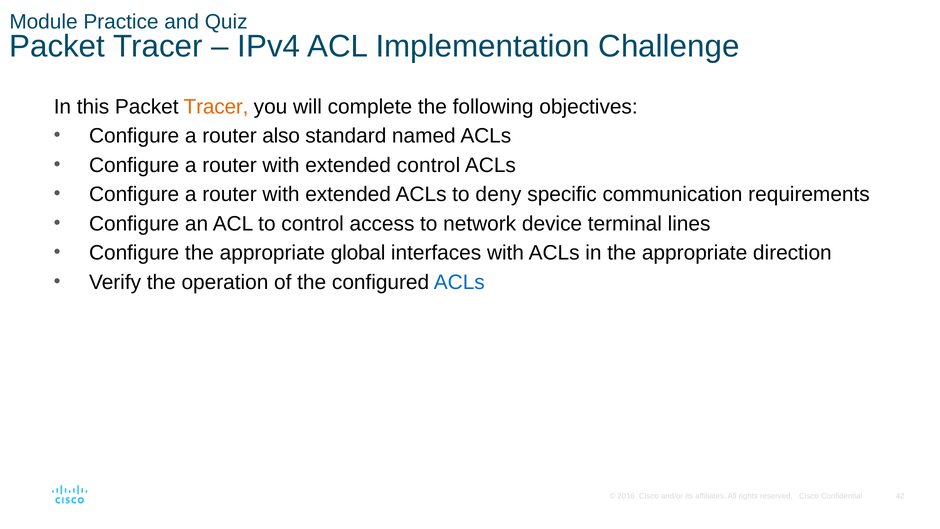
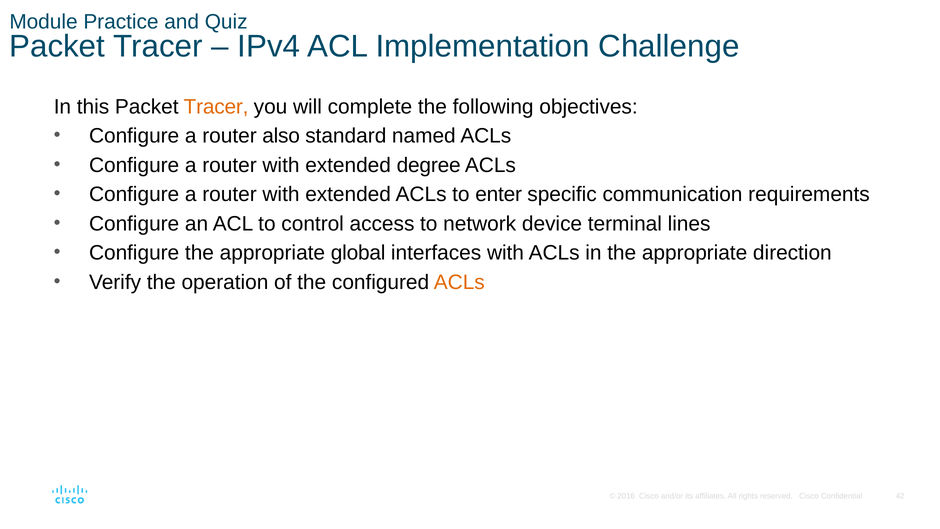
extended control: control -> degree
deny: deny -> enter
ACLs at (459, 282) colour: blue -> orange
